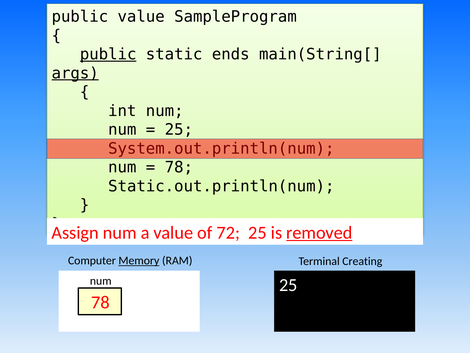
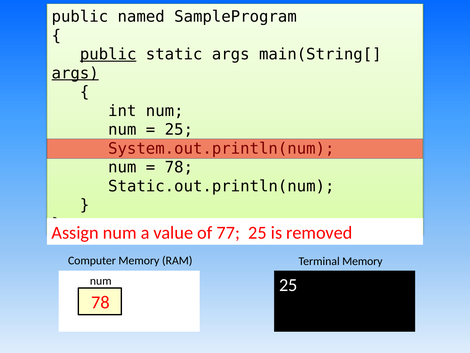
public value: value -> named
static ends: ends -> args
72: 72 -> 77
removed underline: present -> none
Memory at (139, 260) underline: present -> none
Terminal Creating: Creating -> Memory
